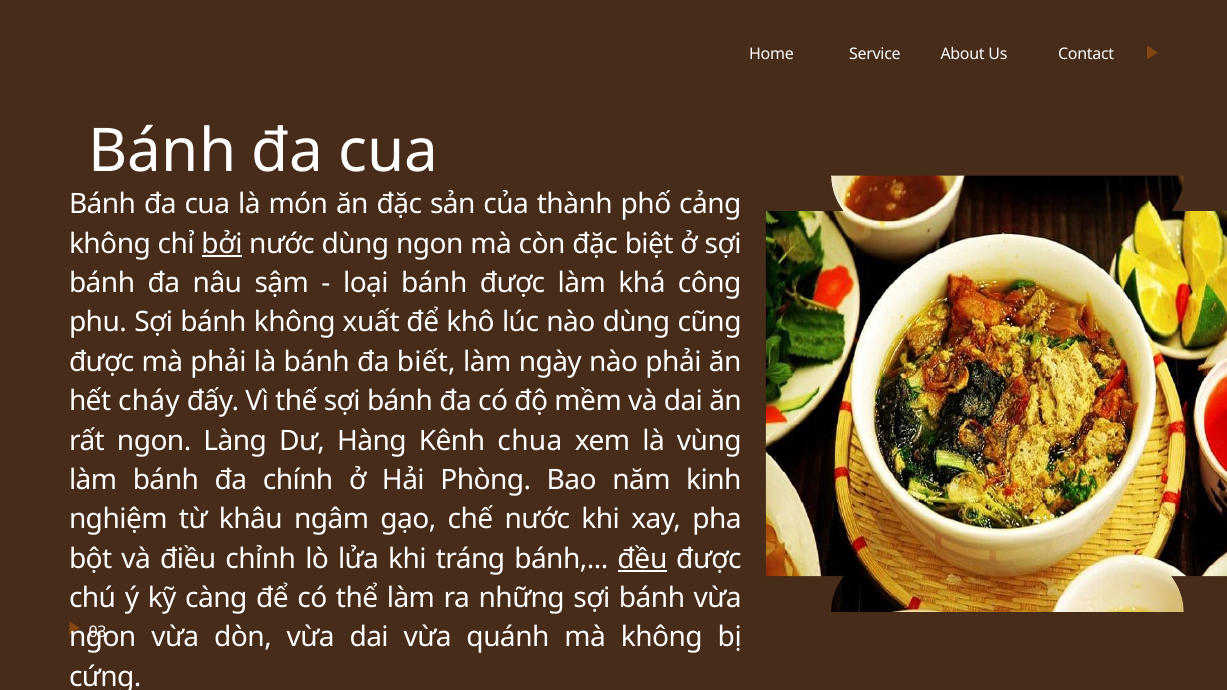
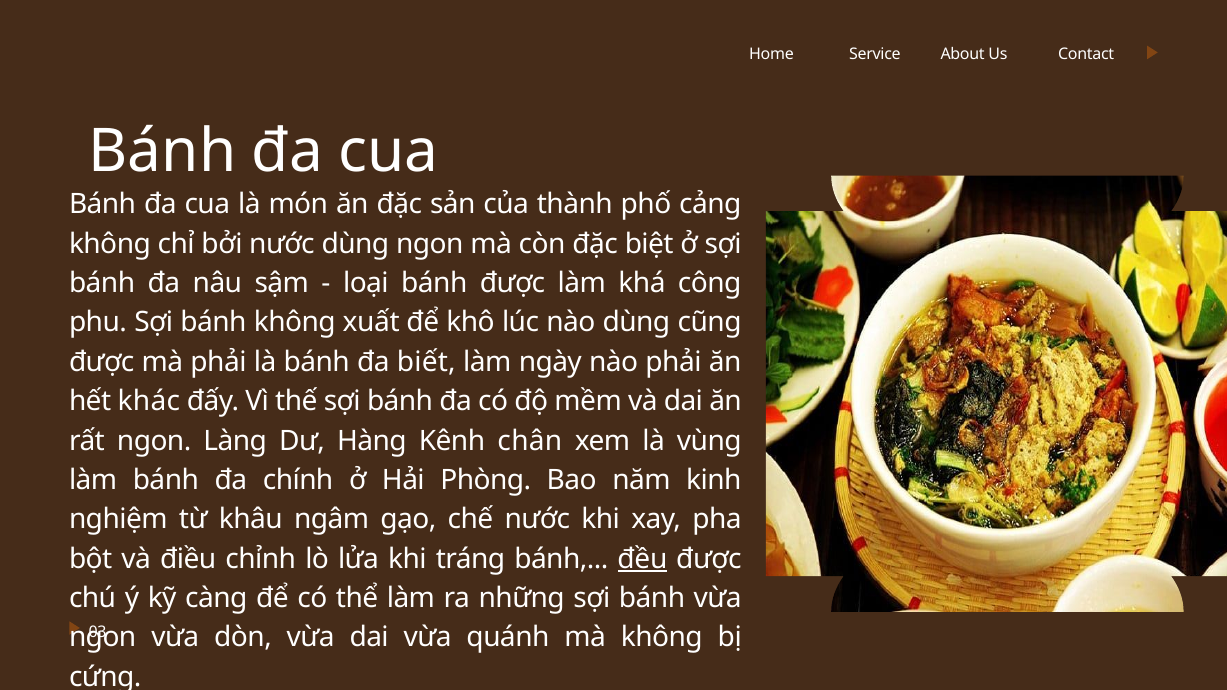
bởi underline: present -> none
cháy: cháy -> khác
chua: chua -> chân
